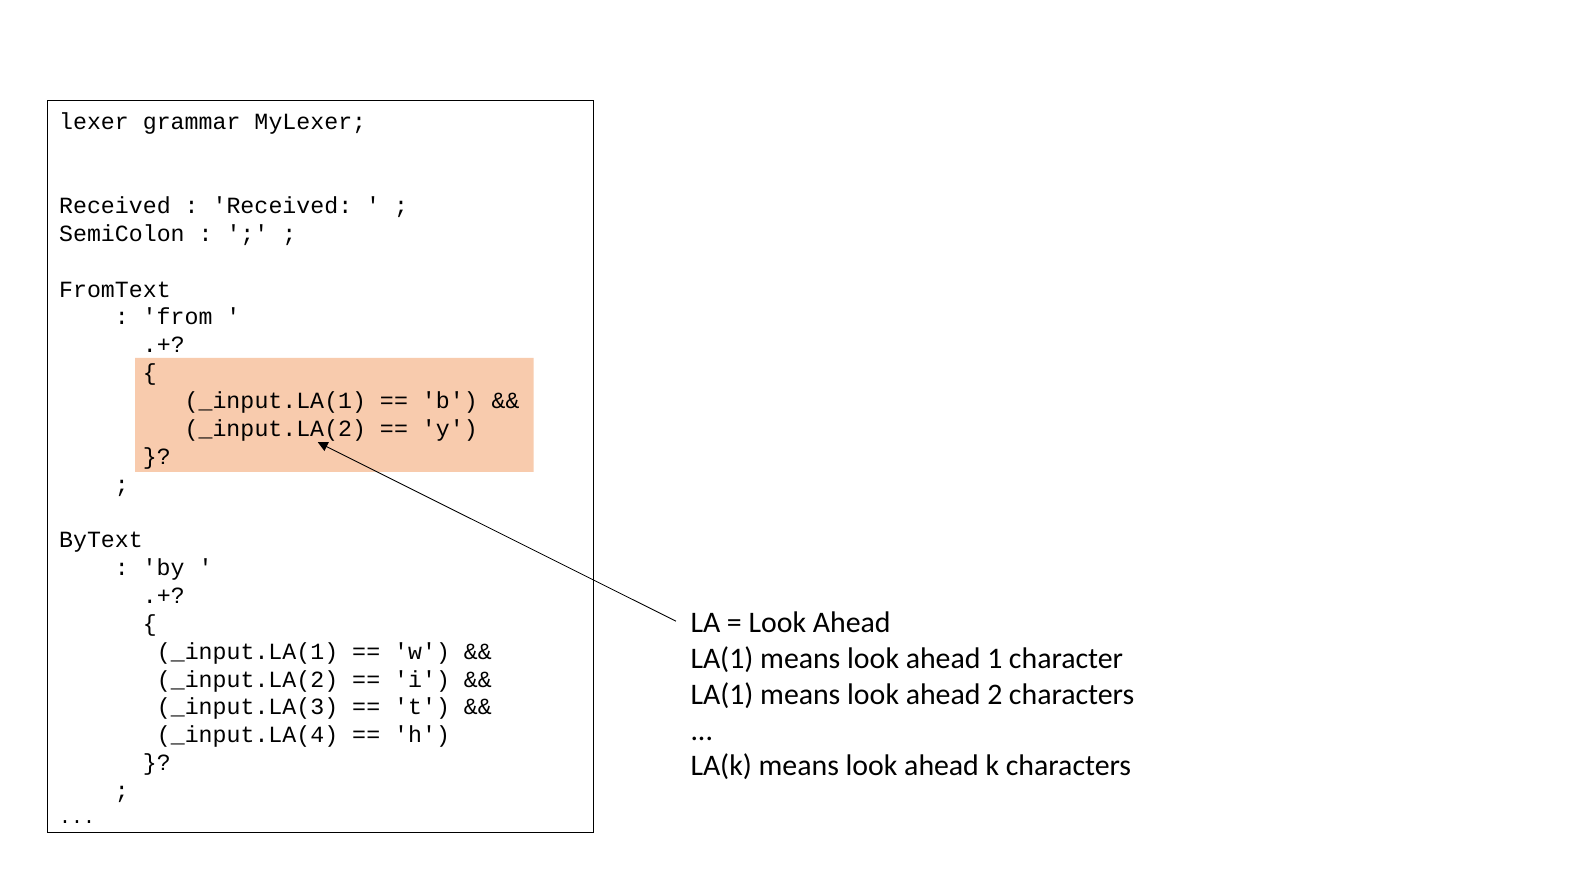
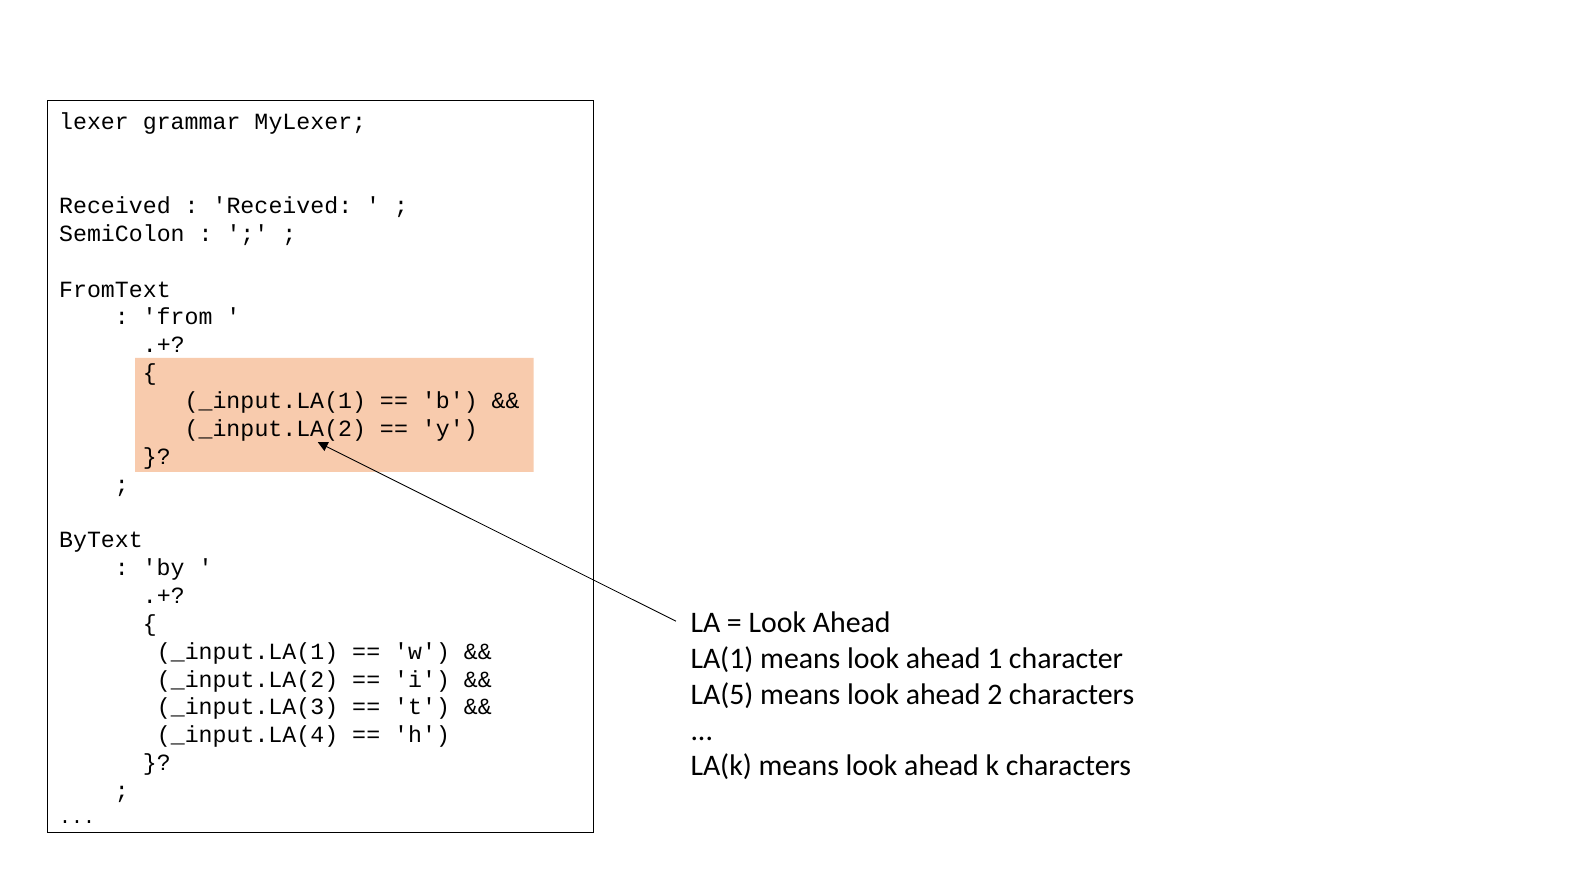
LA(1 at (722, 695): LA(1 -> LA(5
